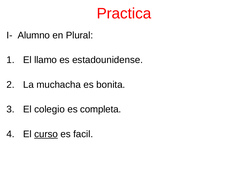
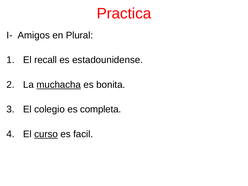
Alumno: Alumno -> Amigos
llamo: llamo -> recall
muchacha underline: none -> present
